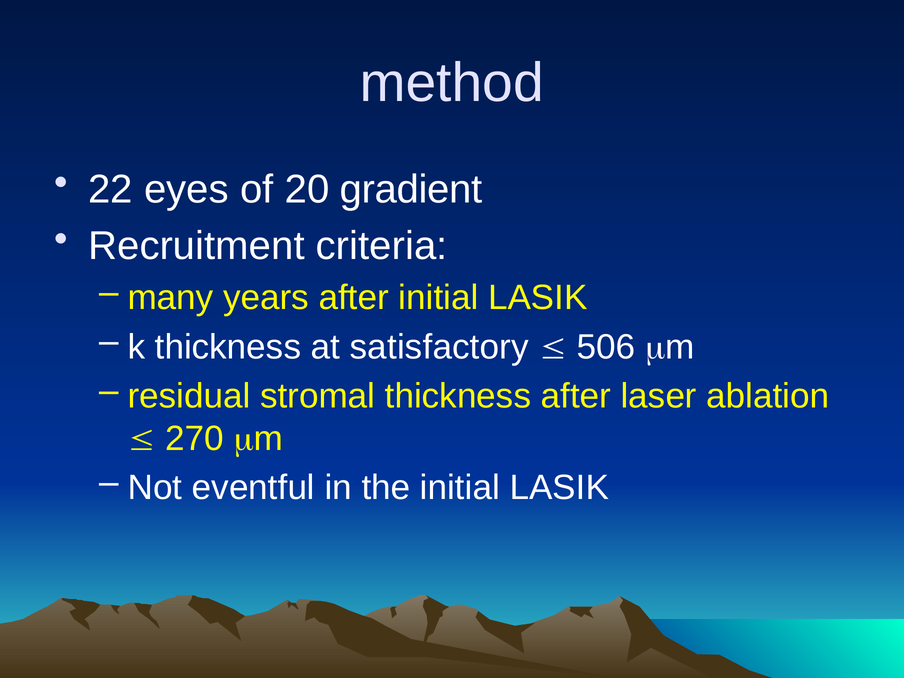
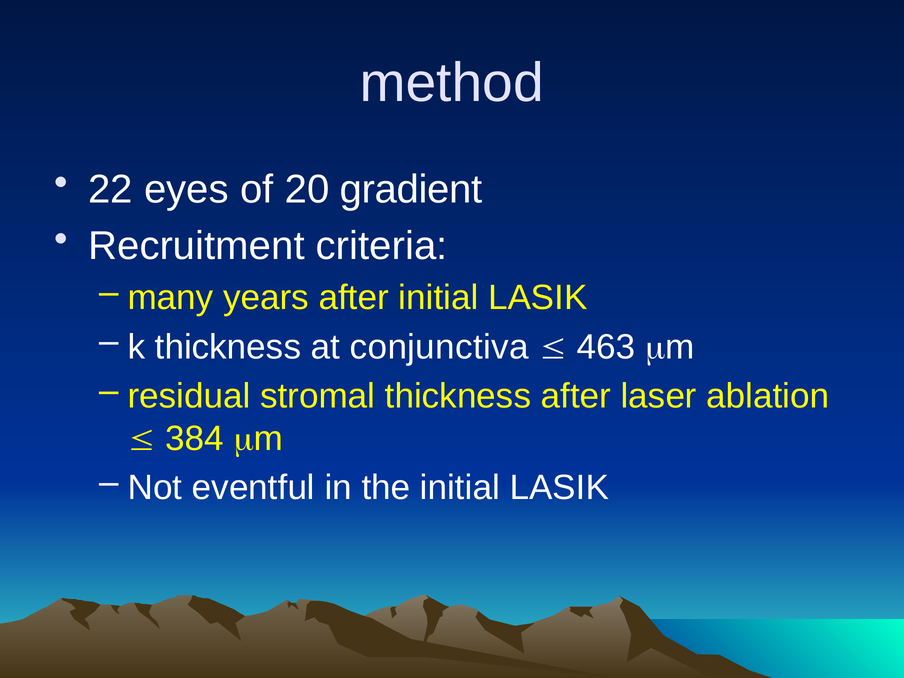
satisfactory: satisfactory -> conjunctiva
506: 506 -> 463
270: 270 -> 384
